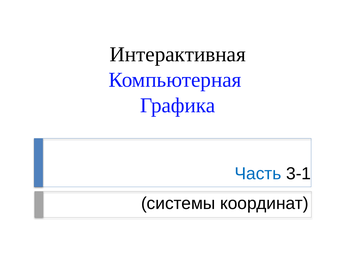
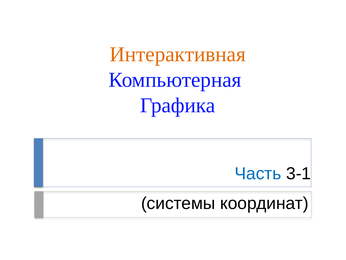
Интерактивная colour: black -> orange
